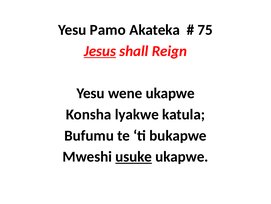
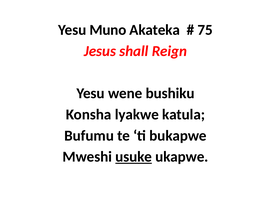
Pamo: Pamo -> Muno
Jesus underline: present -> none
wene ukapwe: ukapwe -> bushiku
